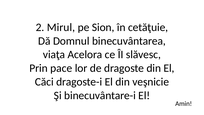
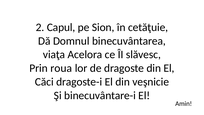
Mirul: Mirul -> Capul
pace: pace -> roua
